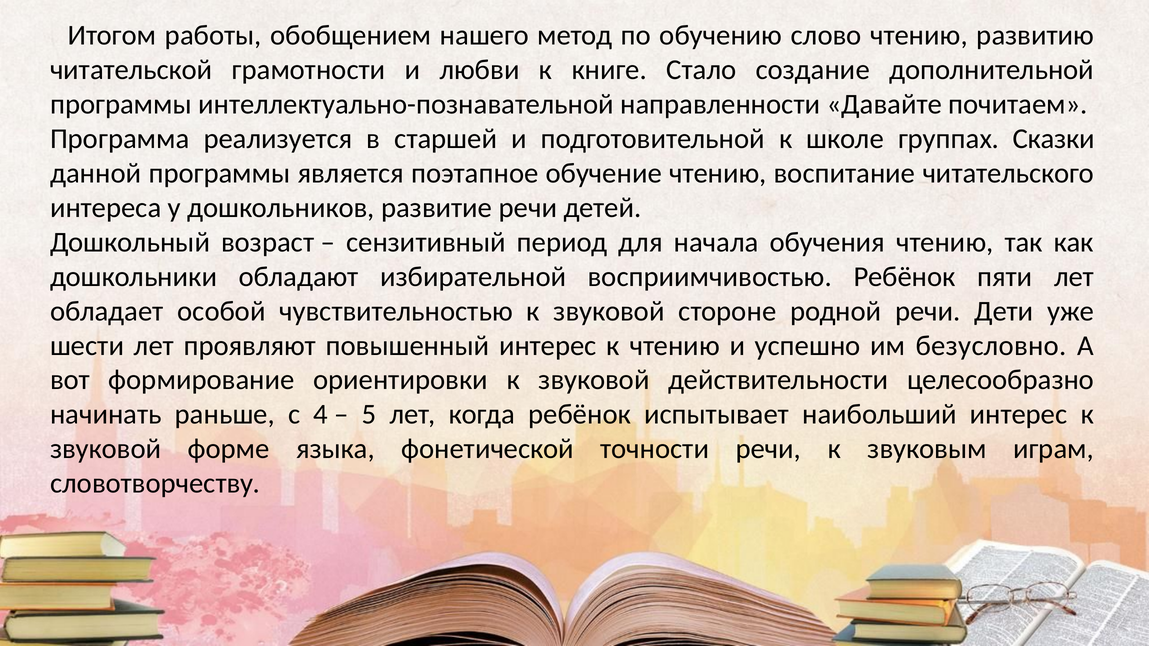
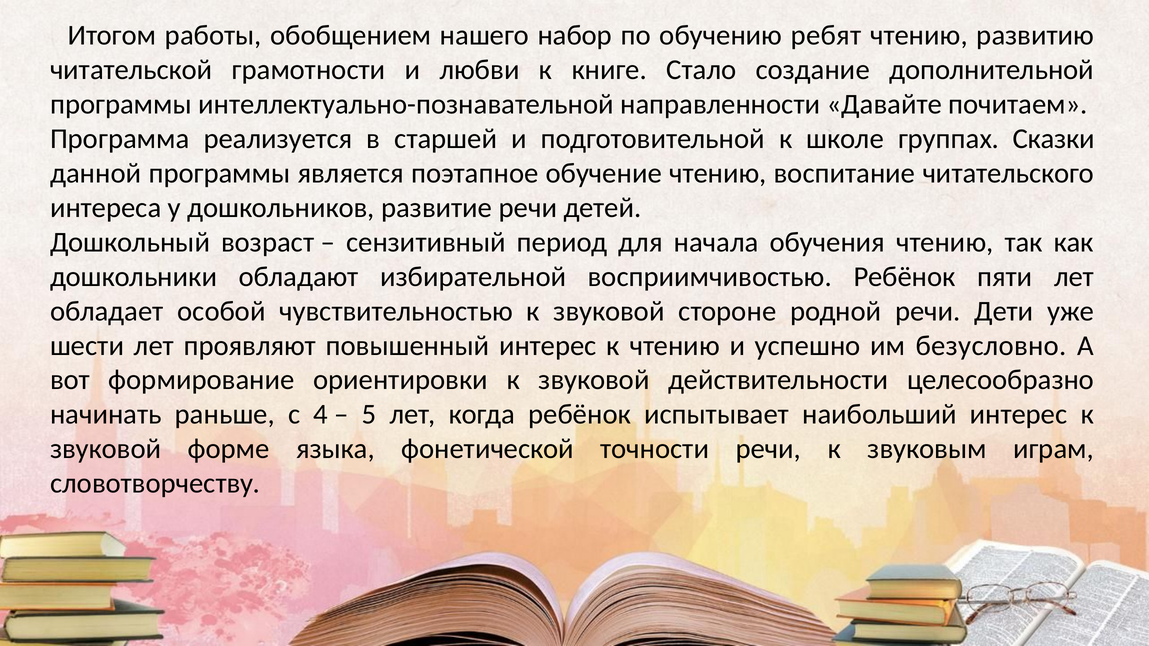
метод: метод -> набор
слово: слово -> ребят
